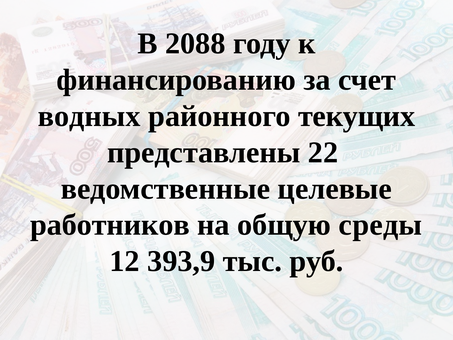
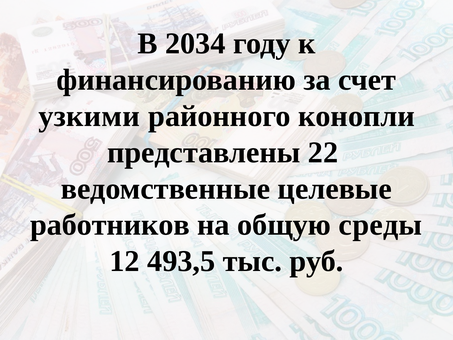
2088: 2088 -> 2034
водных: водных -> узкими
текущих: текущих -> конопли
393,9: 393,9 -> 493,5
